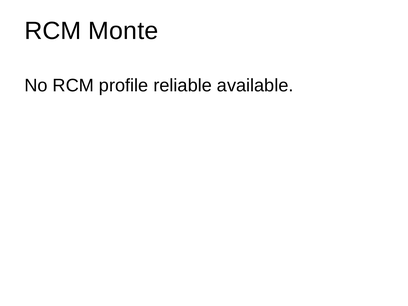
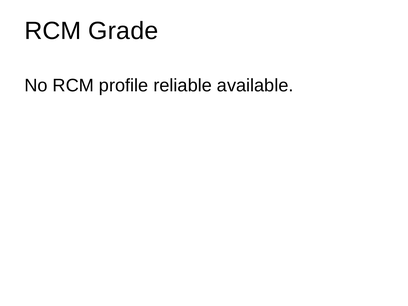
Monte: Monte -> Grade
